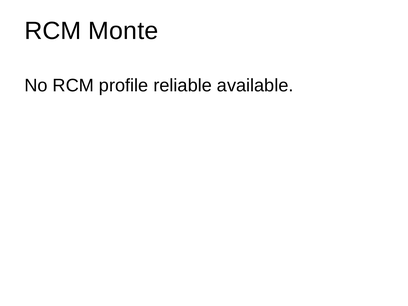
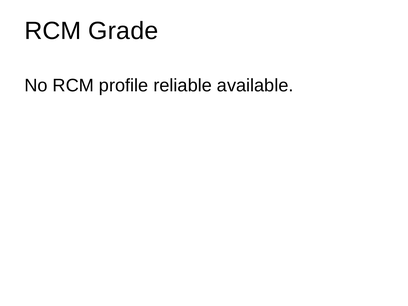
Monte: Monte -> Grade
